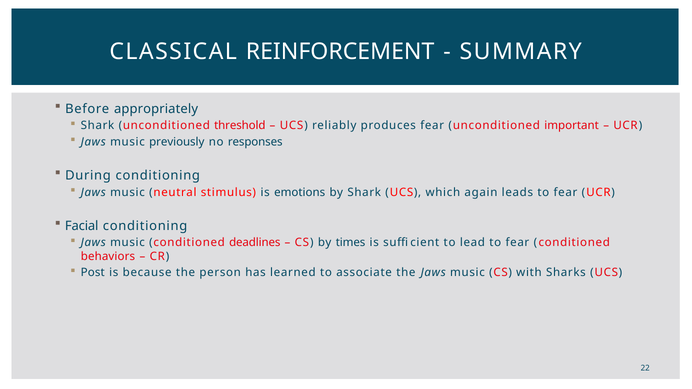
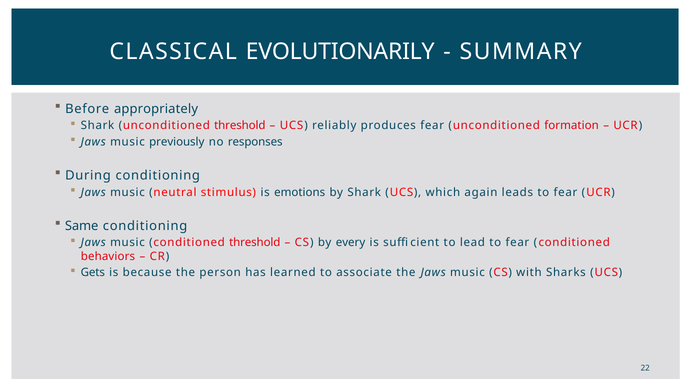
REINFORCEMENT: REINFORCEMENT -> EVOLUTIONARILY
important: important -> formation
Facial: Facial -> Same
conditioned deadlines: deadlines -> threshold
times: times -> every
Post: Post -> Gets
